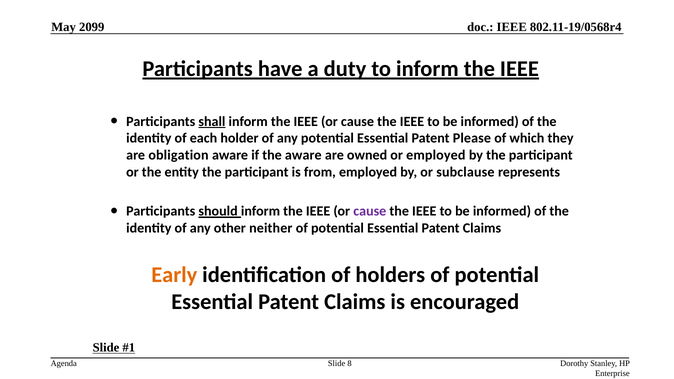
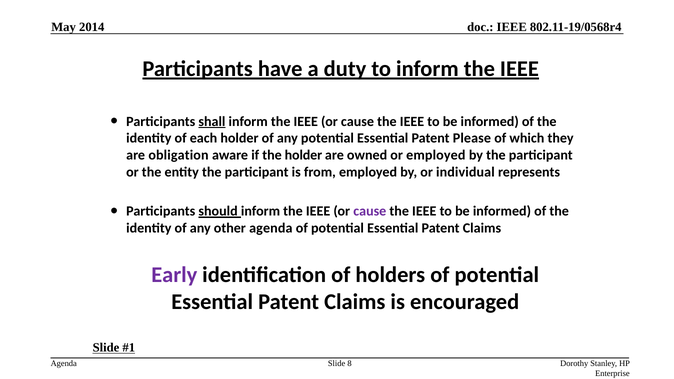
2099: 2099 -> 2014
the aware: aware -> holder
subclause: subclause -> individual
other neither: neither -> agenda
Early colour: orange -> purple
